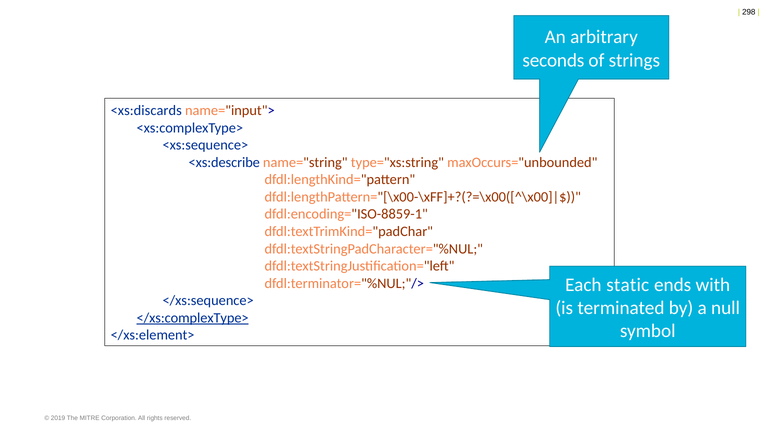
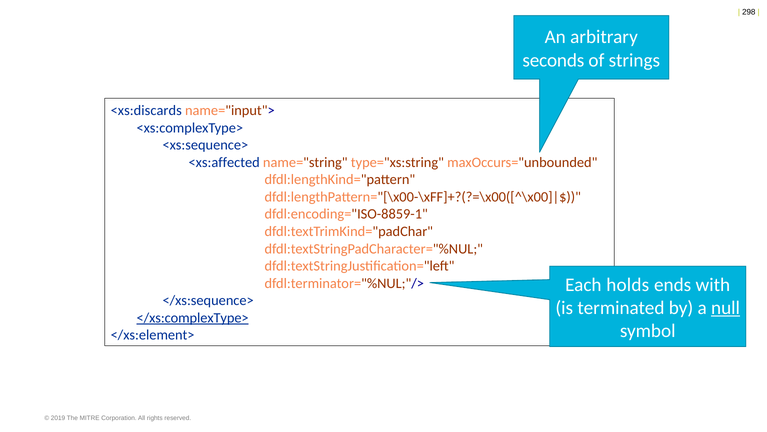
<xs:describe: <xs:describe -> <xs:affected
static: static -> holds
null underline: none -> present
